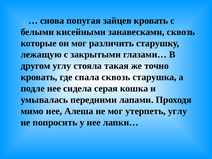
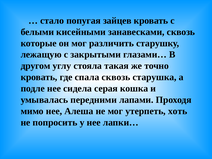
снова: снова -> стало
утерпеть углу: углу -> хоть
